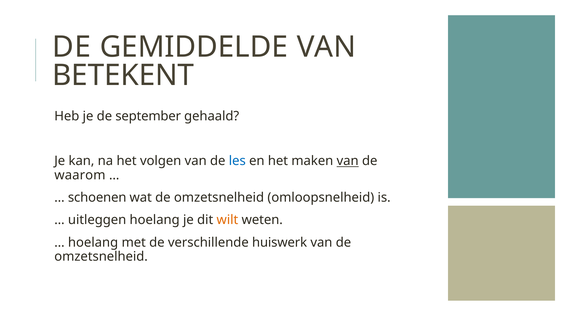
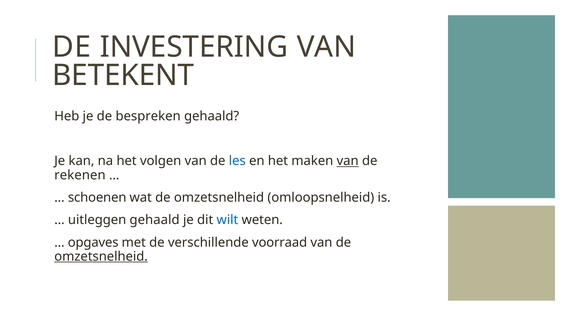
GEMIDDELDE: GEMIDDELDE -> INVESTERING
september: september -> bespreken
waarom: waarom -> rekenen
uitleggen hoelang: hoelang -> gehaald
wilt colour: orange -> blue
hoelang at (93, 242): hoelang -> opgaves
huiswerk: huiswerk -> voorraad
omzetsnelheid at (101, 256) underline: none -> present
